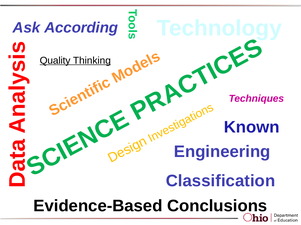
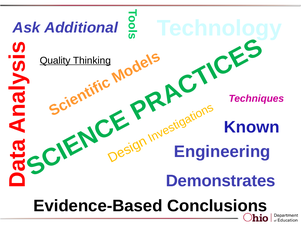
According: According -> Additional
Classification: Classification -> Demonstrates
